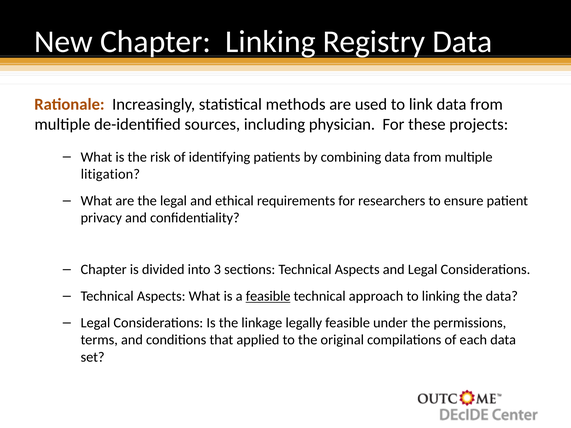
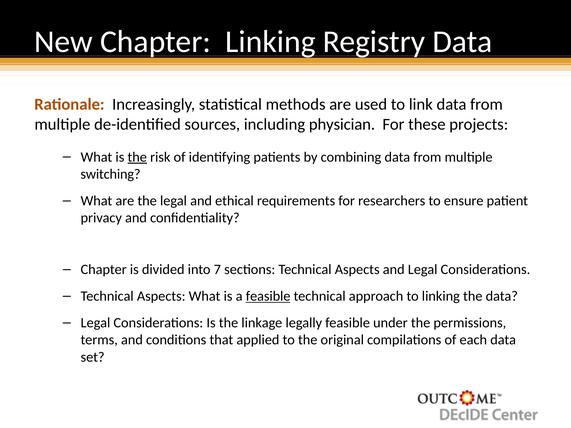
the at (137, 157) underline: none -> present
litigation: litigation -> switching
3: 3 -> 7
